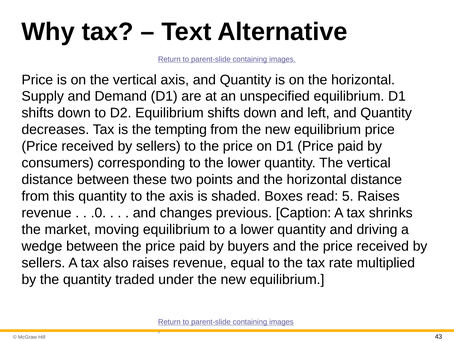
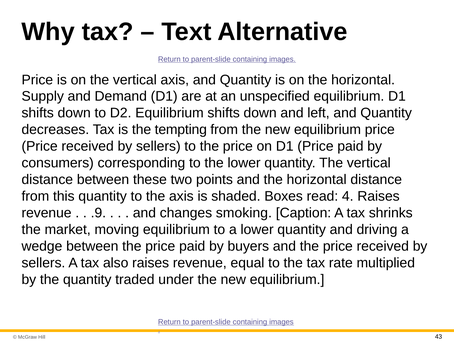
5: 5 -> 4
.0: .0 -> .9
previous: previous -> smoking
